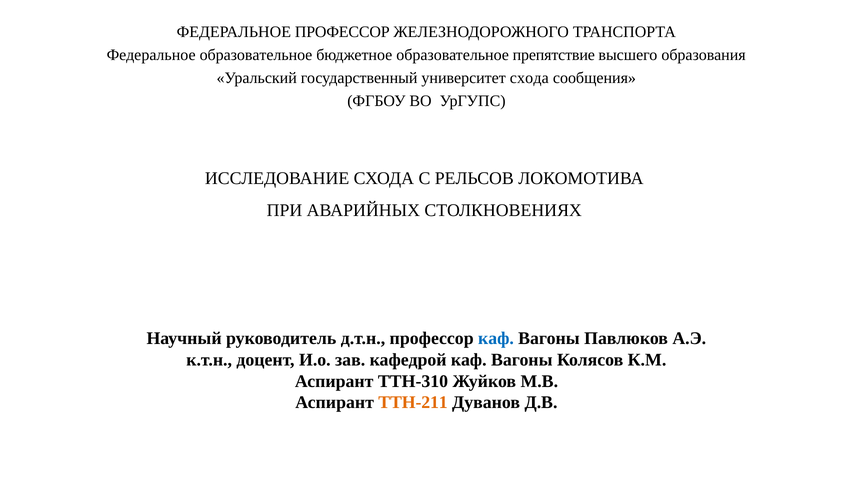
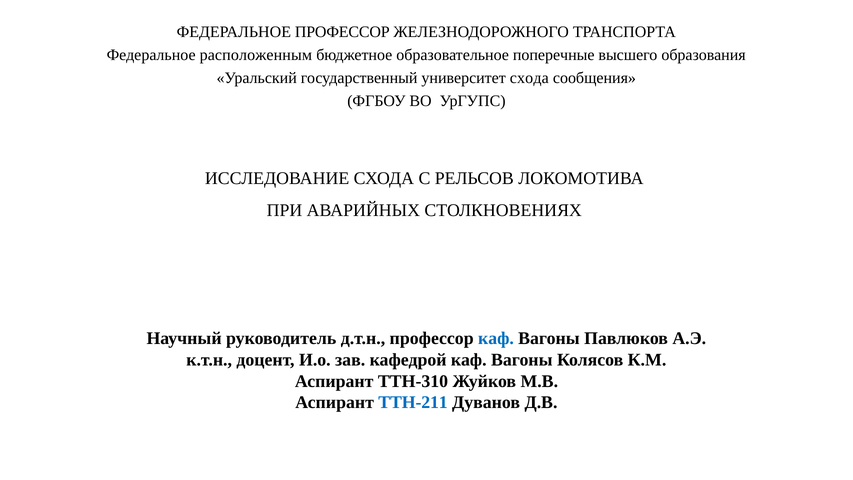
Федеральное образовательное: образовательное -> расположенным
препятствие: препятствие -> поперечные
ТТН-211 colour: orange -> blue
